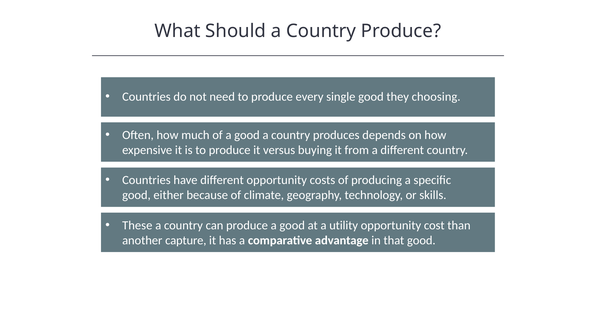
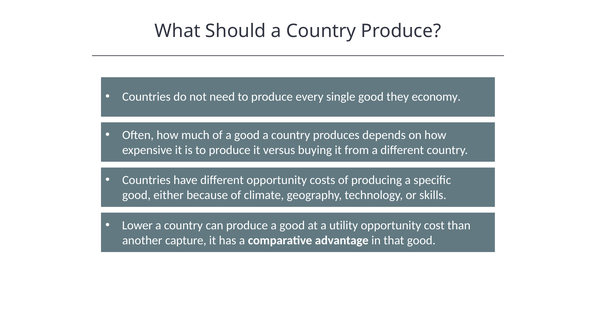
choosing: choosing -> economy
These: These -> Lower
